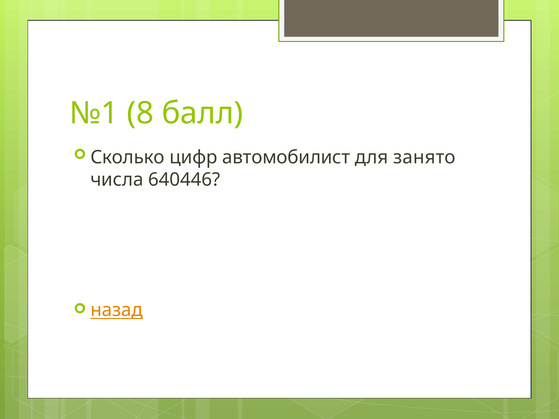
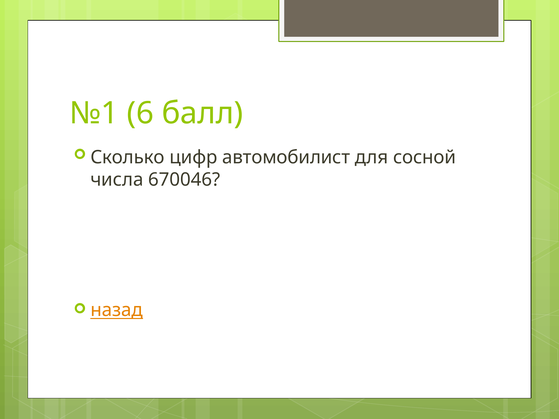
8: 8 -> 6
занято: занято -> сосной
640446: 640446 -> 670046
